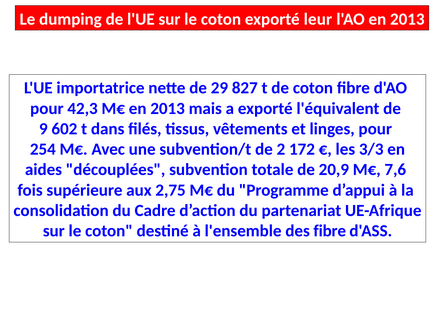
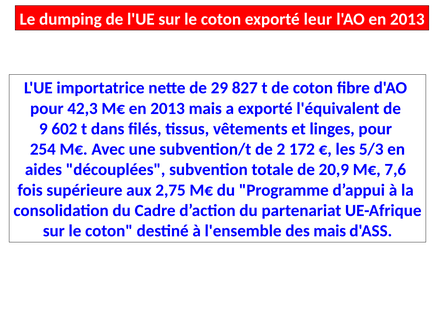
3/3: 3/3 -> 5/3
des fibre: fibre -> mais
